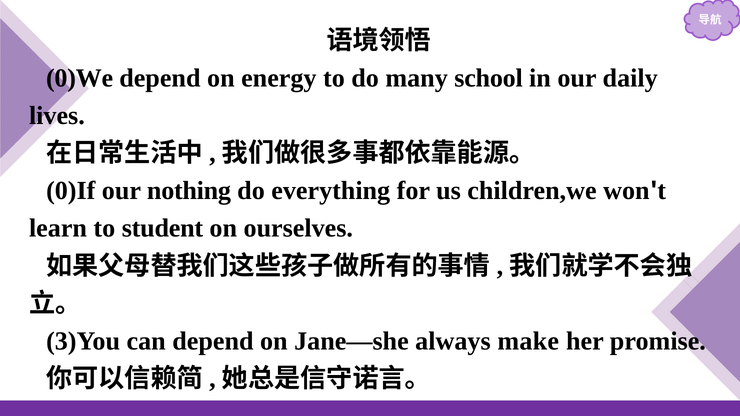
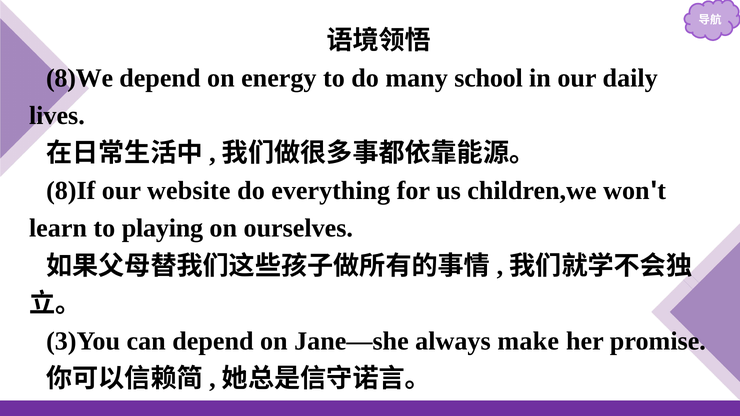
0)We: 0)We -> 8)We
0)If: 0)If -> 8)If
nothing: nothing -> website
student: student -> playing
